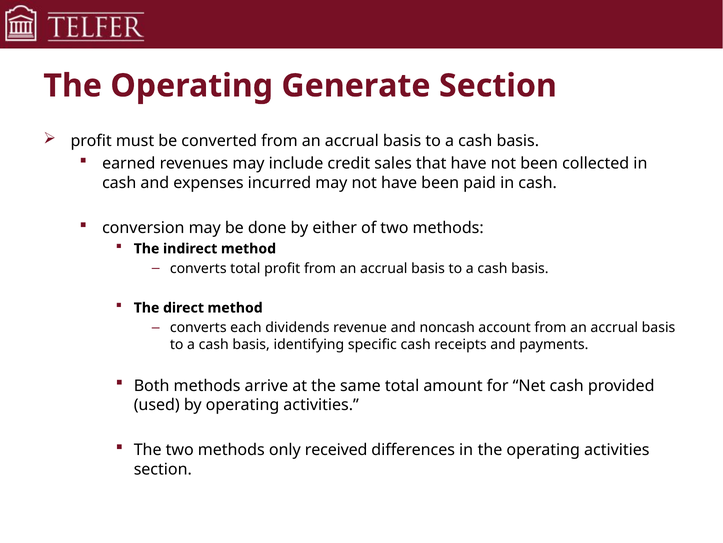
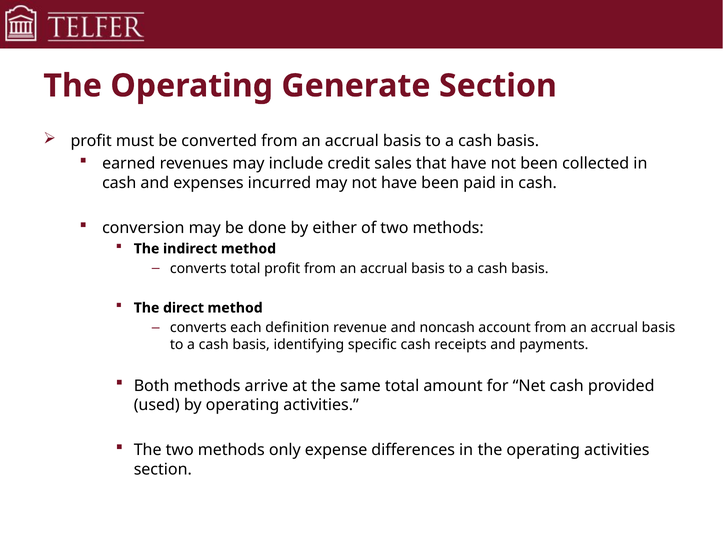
dividends: dividends -> definition
received: received -> expense
